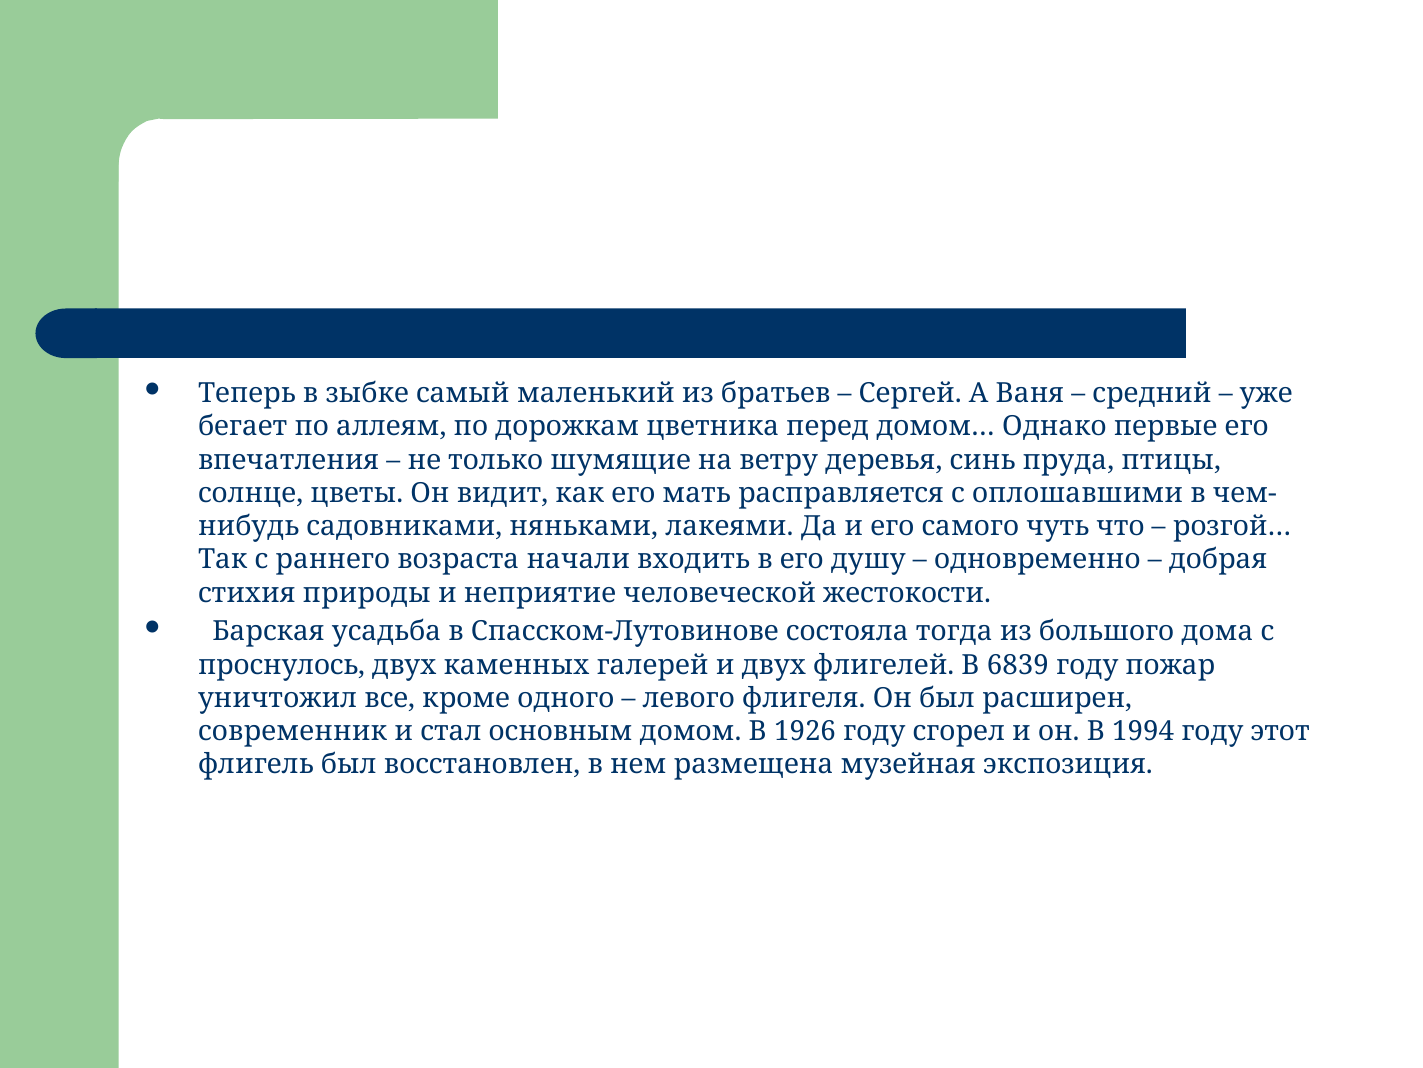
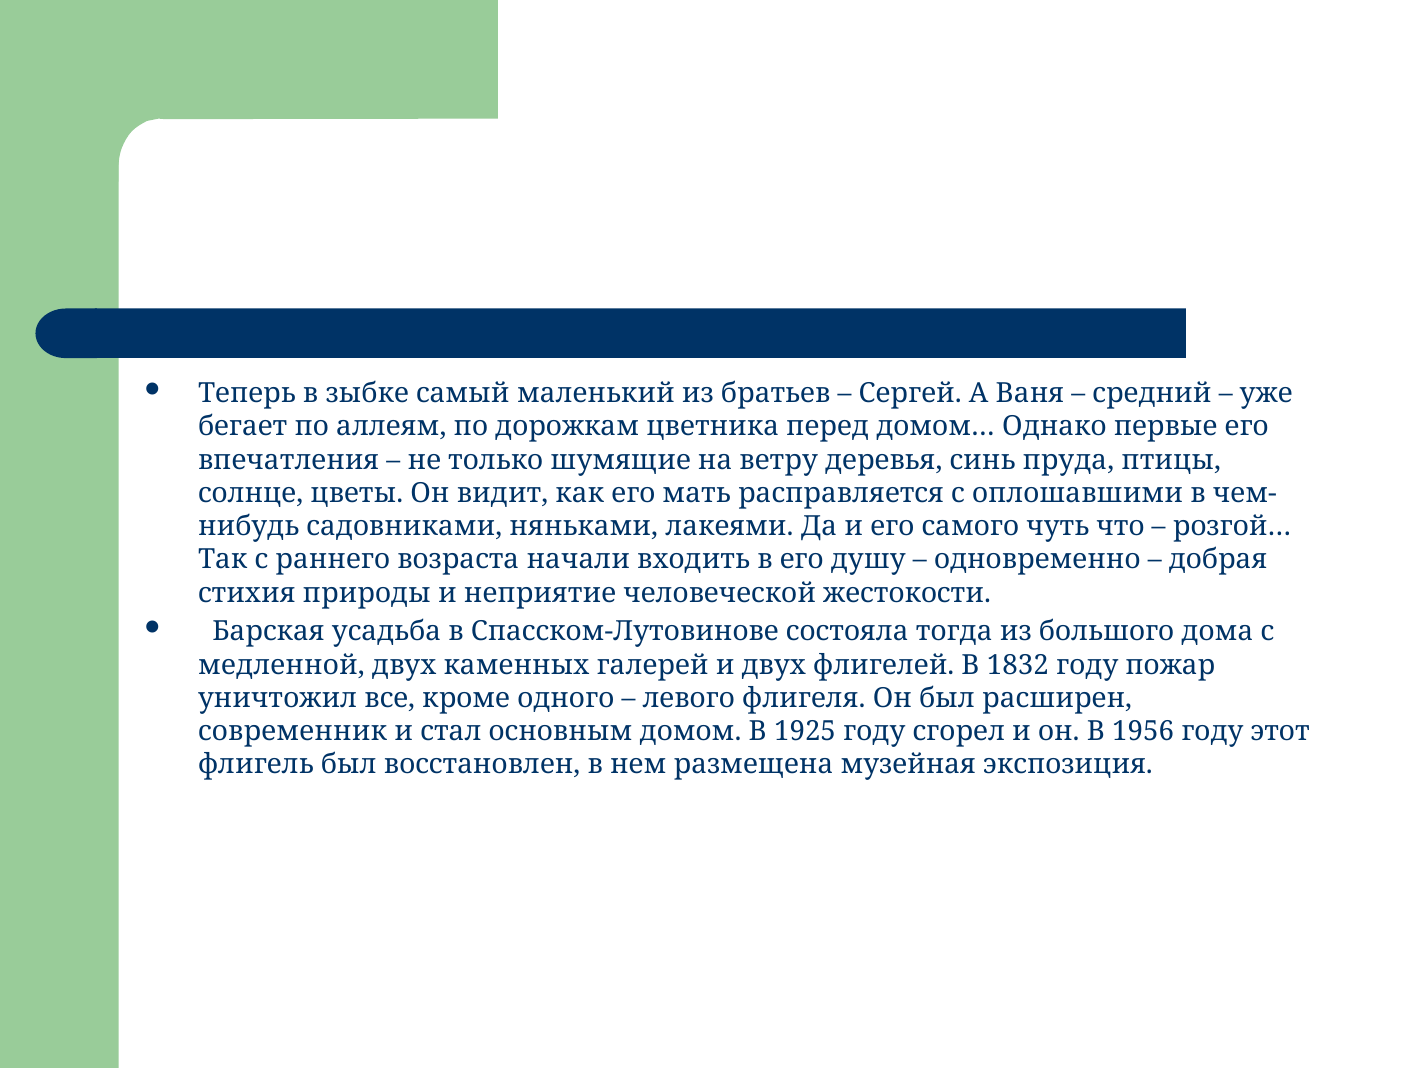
проснулось: проснулось -> медленной
6839: 6839 -> 1832
1926: 1926 -> 1925
1994: 1994 -> 1956
